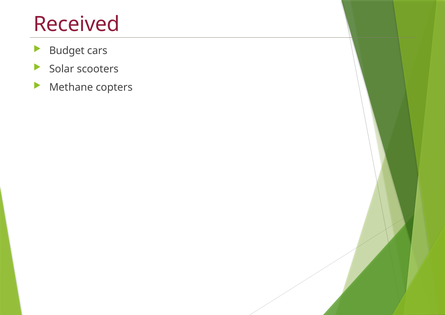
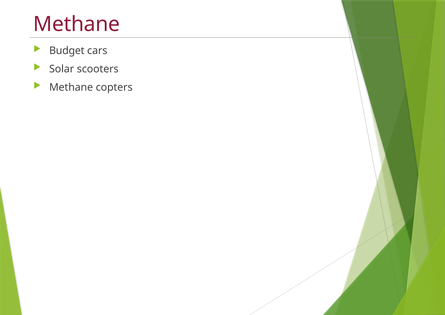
Received at (77, 24): Received -> Methane
